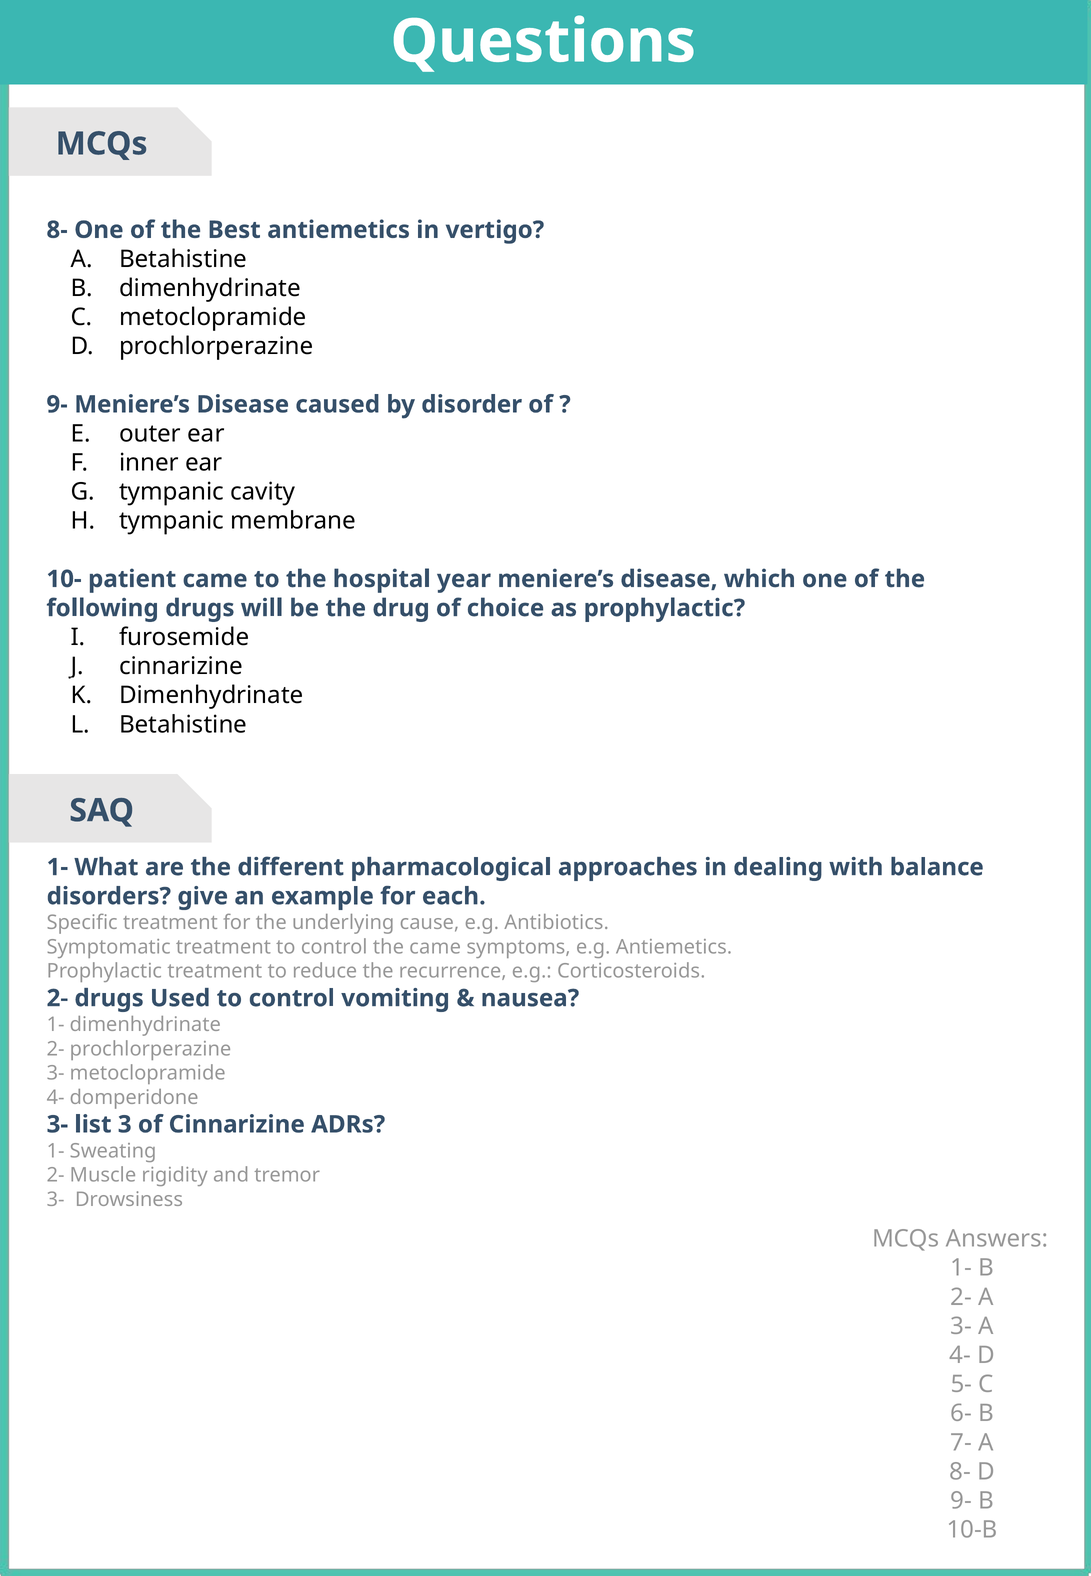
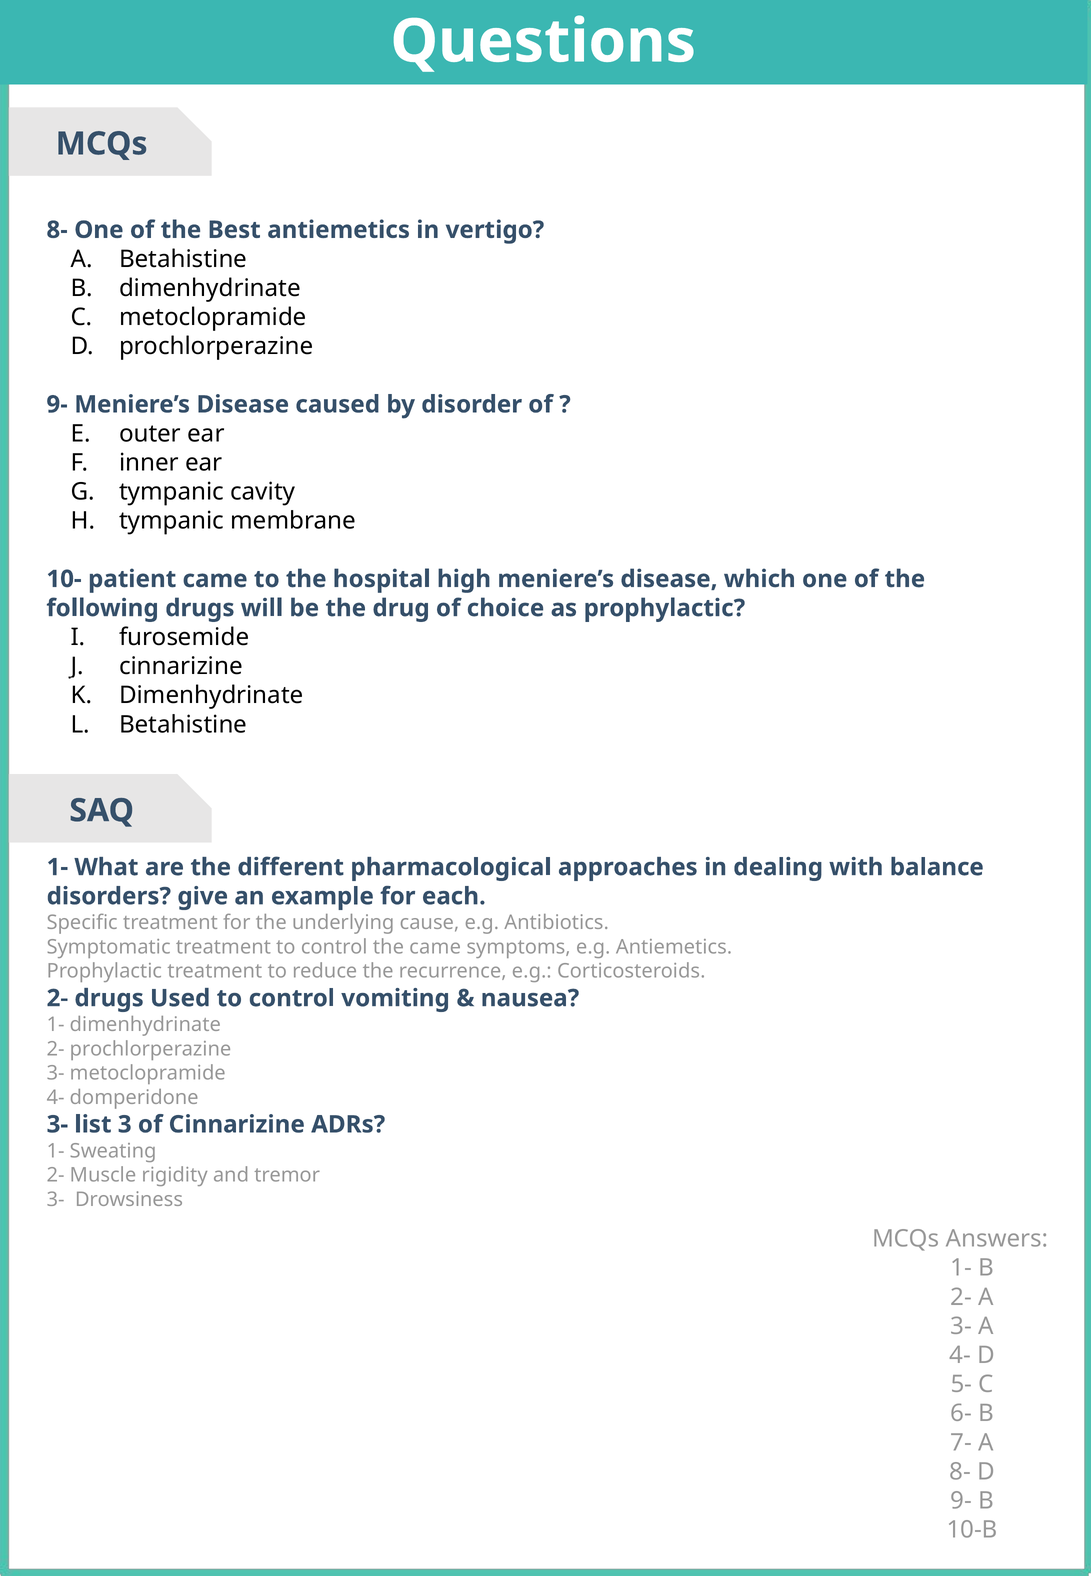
year: year -> high
